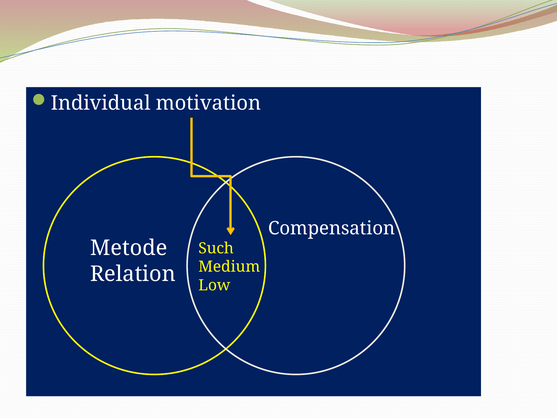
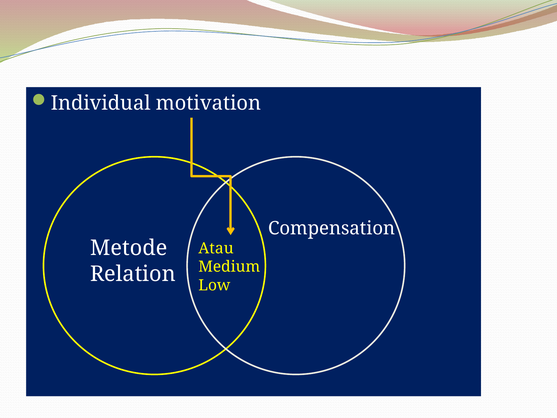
Such: Such -> Atau
